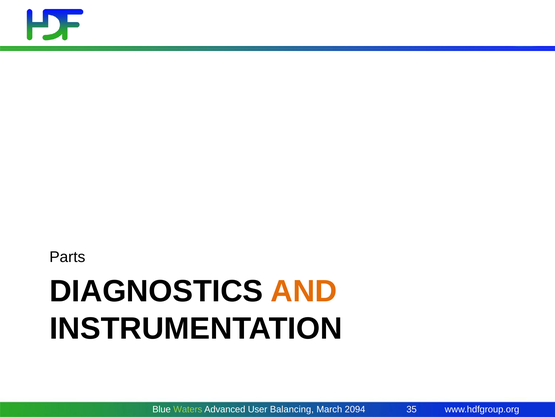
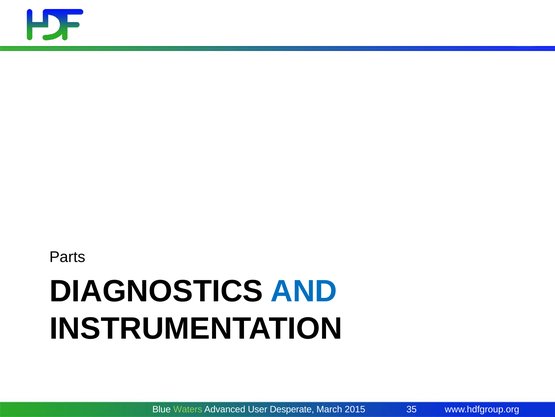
AND colour: orange -> blue
Balancing: Balancing -> Desperate
2094: 2094 -> 2015
